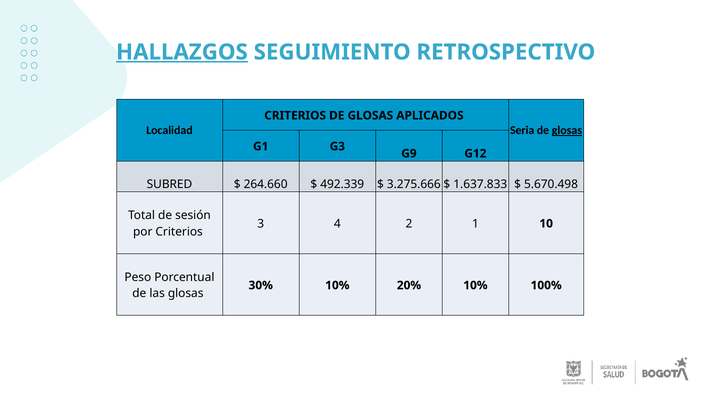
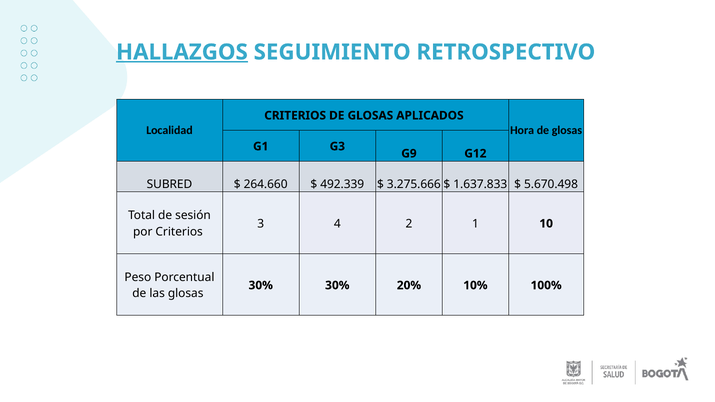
Seria: Seria -> Hora
glosas at (567, 130) underline: present -> none
30% 10%: 10% -> 30%
